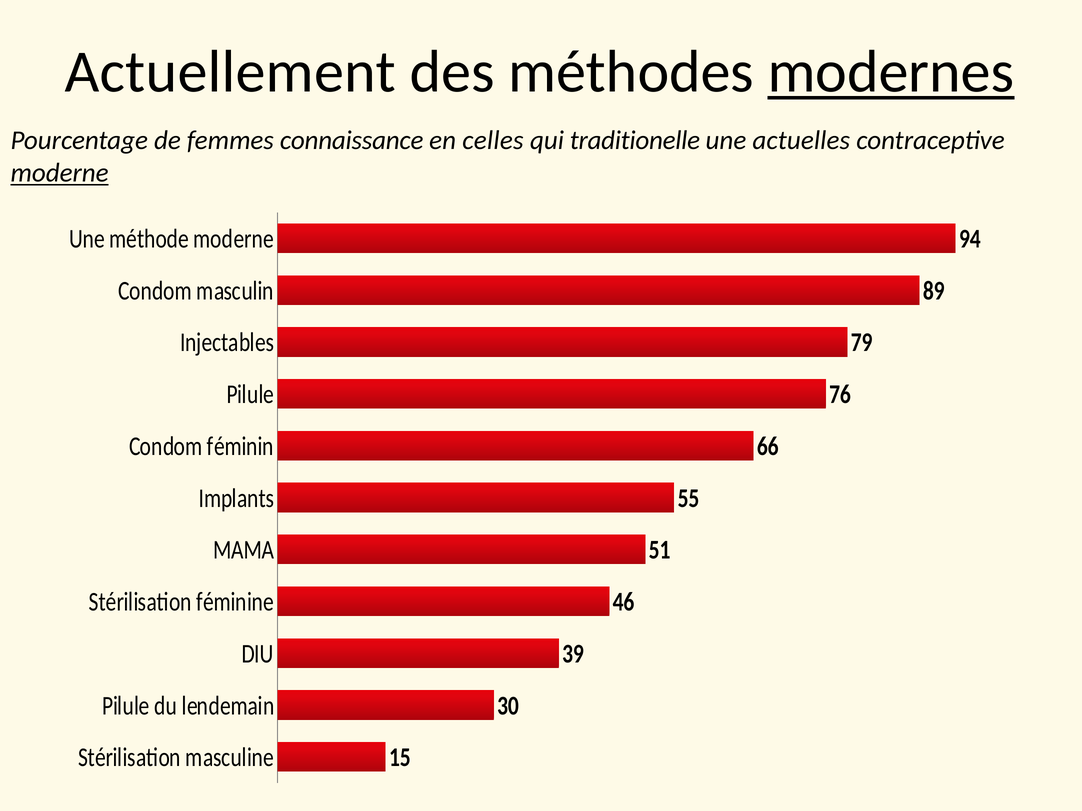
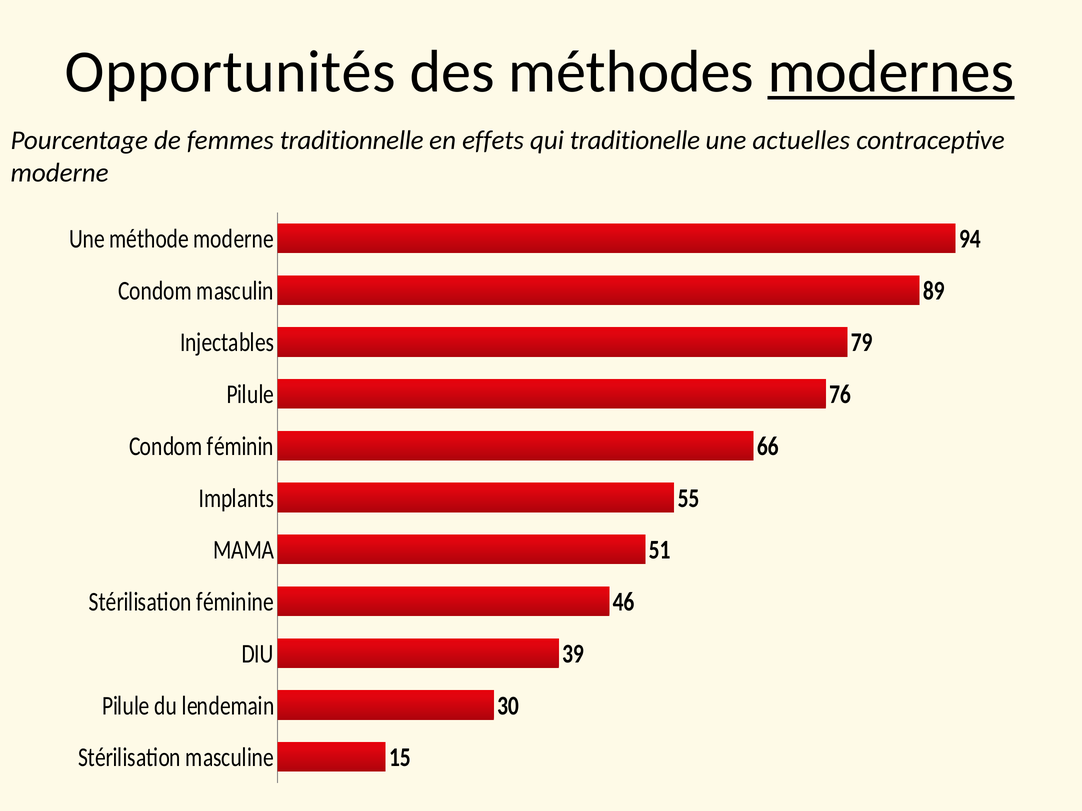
Actuellement: Actuellement -> Opportunités
connaissance: connaissance -> traditionnelle
celles: celles -> effets
moderne at (60, 173) underline: present -> none
